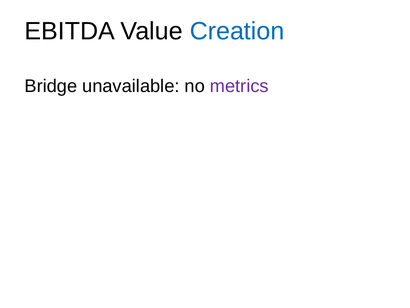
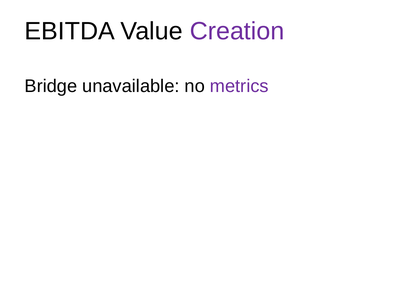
Creation colour: blue -> purple
